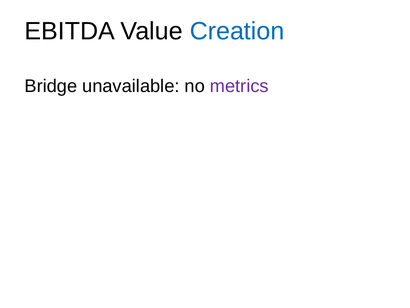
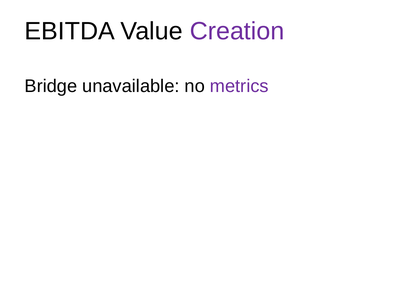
Creation colour: blue -> purple
